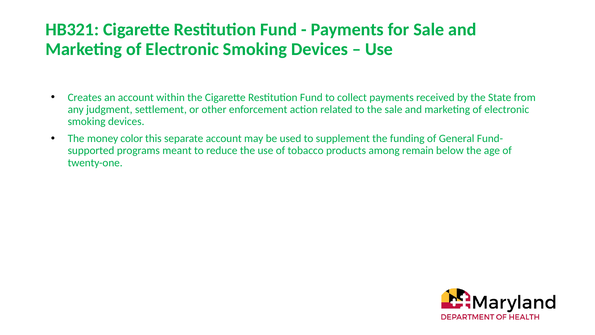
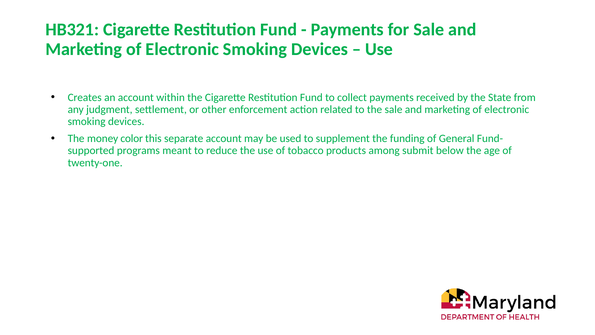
remain: remain -> submit
